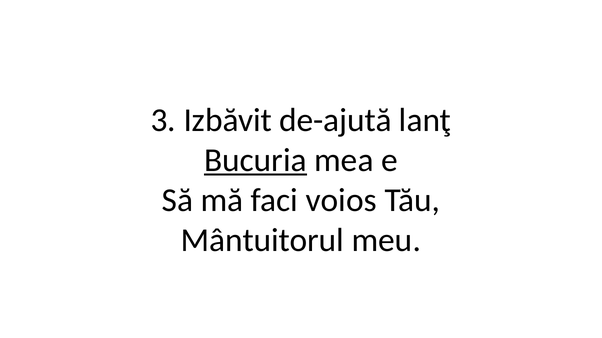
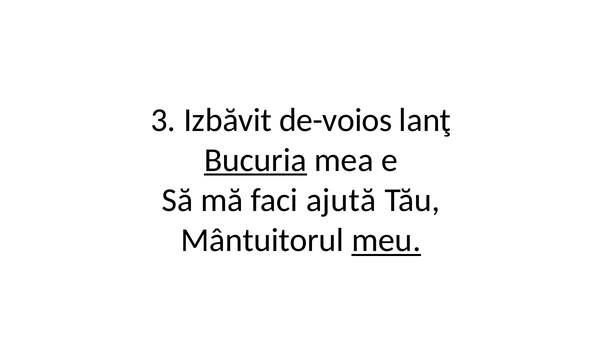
de-ajută: de-ajută -> de-voios
voios: voios -> ajută
meu underline: none -> present
